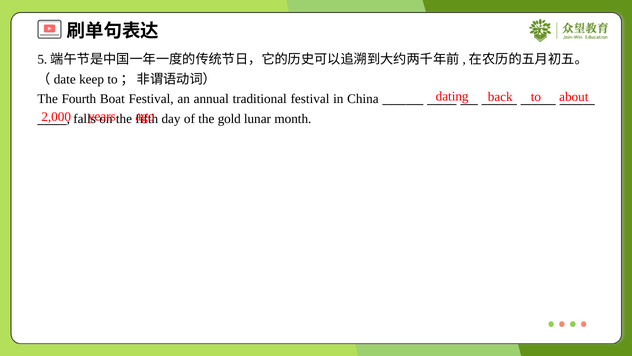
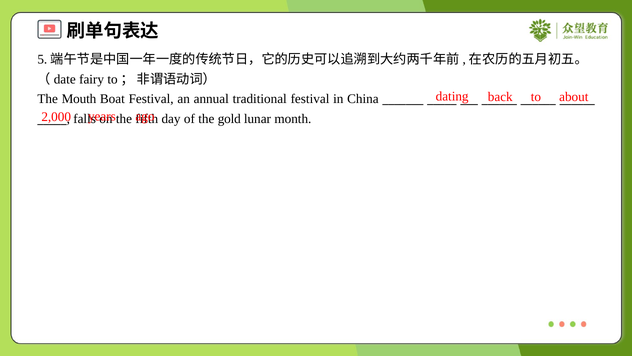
keep: keep -> fairy
Fourth: Fourth -> Mouth
